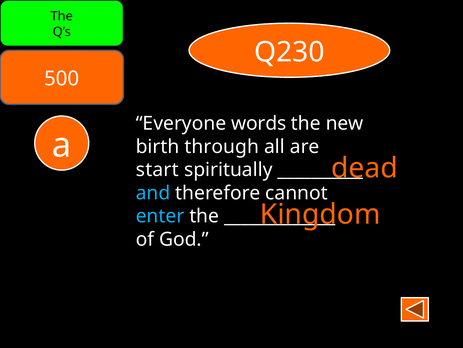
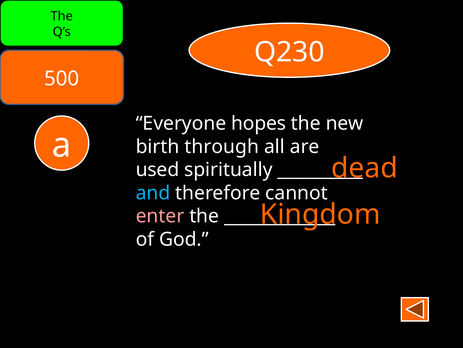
words: words -> hopes
start: start -> used
enter colour: light blue -> pink
